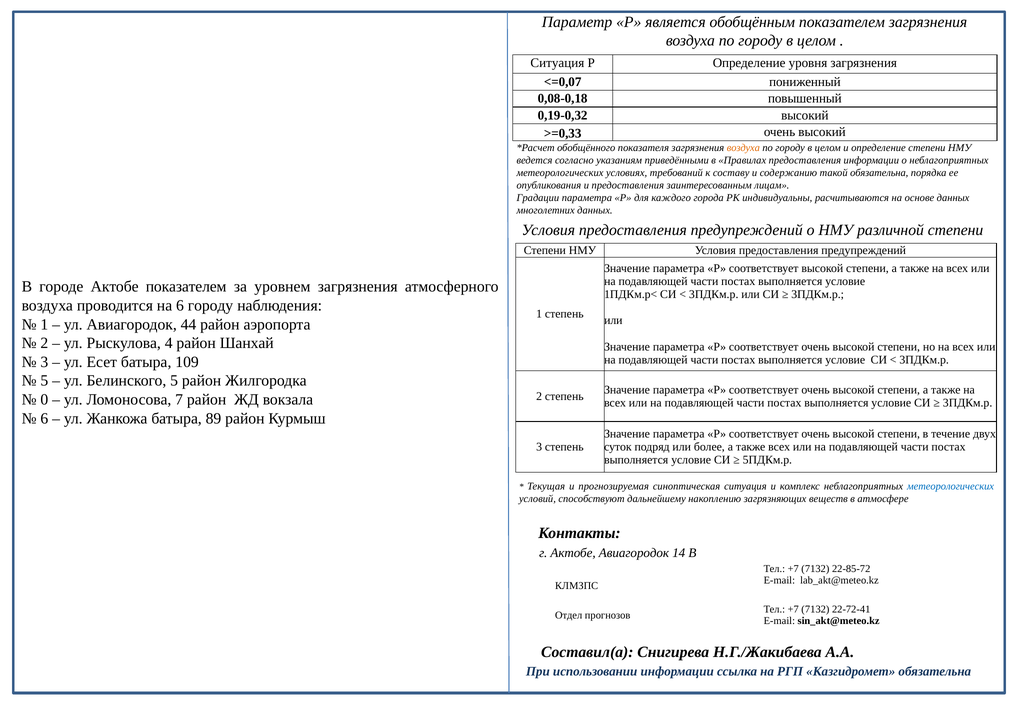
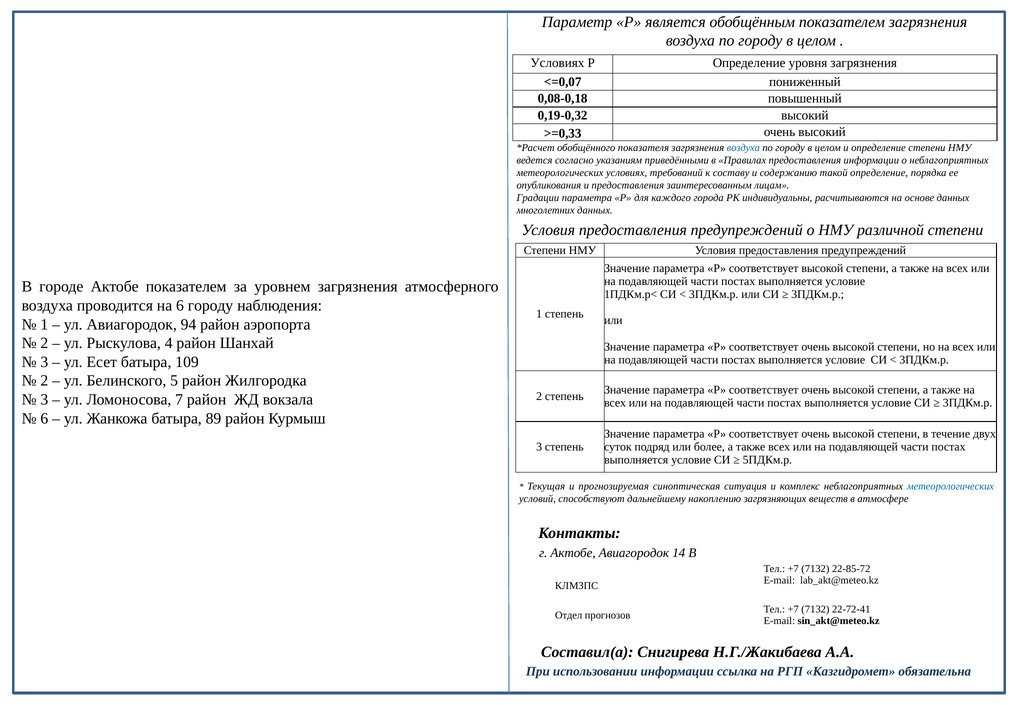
Ситуация at (557, 63): Ситуация -> Условиях
воздуха at (743, 148) colour: orange -> blue
такой обязательна: обязательна -> определение
44: 44 -> 94
5 at (44, 381): 5 -> 2
0 at (44, 399): 0 -> 3
